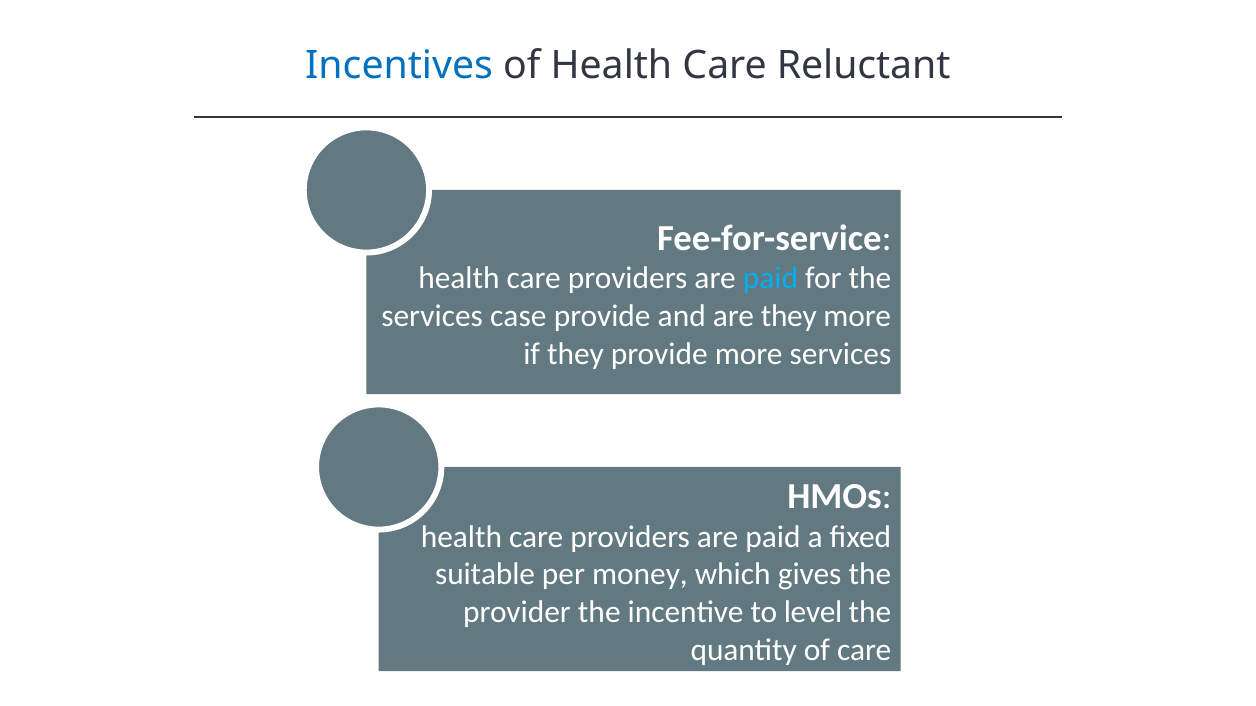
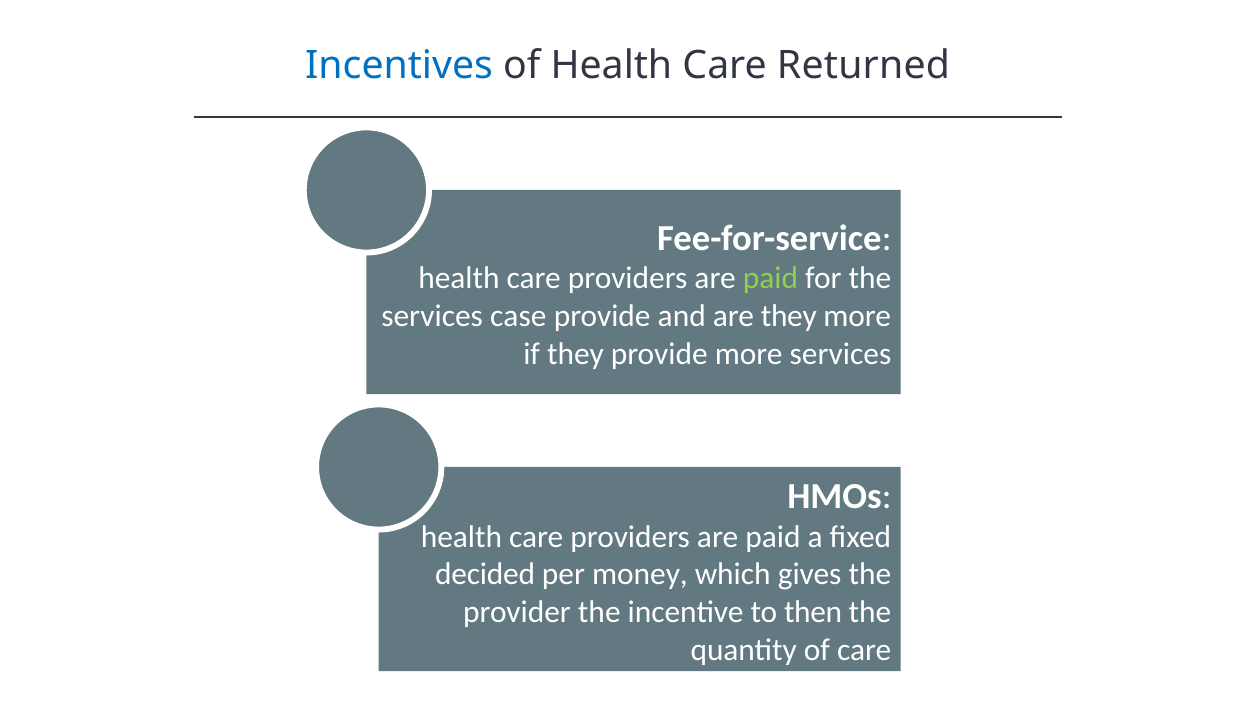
Reluctant: Reluctant -> Returned
paid at (770, 279) colour: light blue -> light green
suitable: suitable -> decided
level: level -> then
